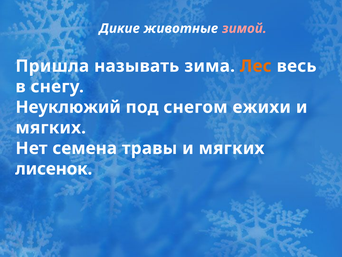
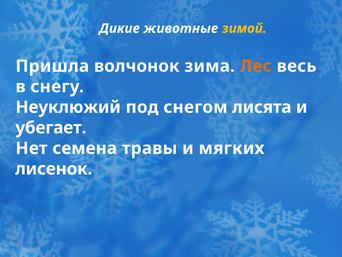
зимой colour: pink -> yellow
называть: называть -> волчонок
ежихи: ежихи -> лисята
мягких at (51, 128): мягких -> убегает
